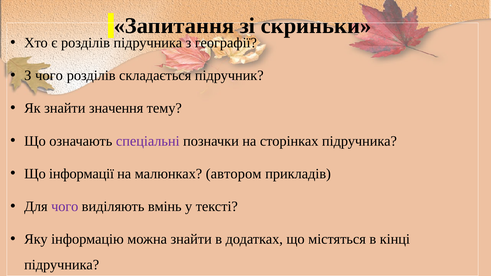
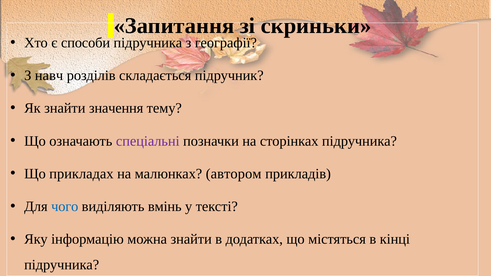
є розділів: розділів -> способи
З чого: чого -> навч
інформації: інформації -> прикладах
чого at (65, 207) colour: purple -> blue
